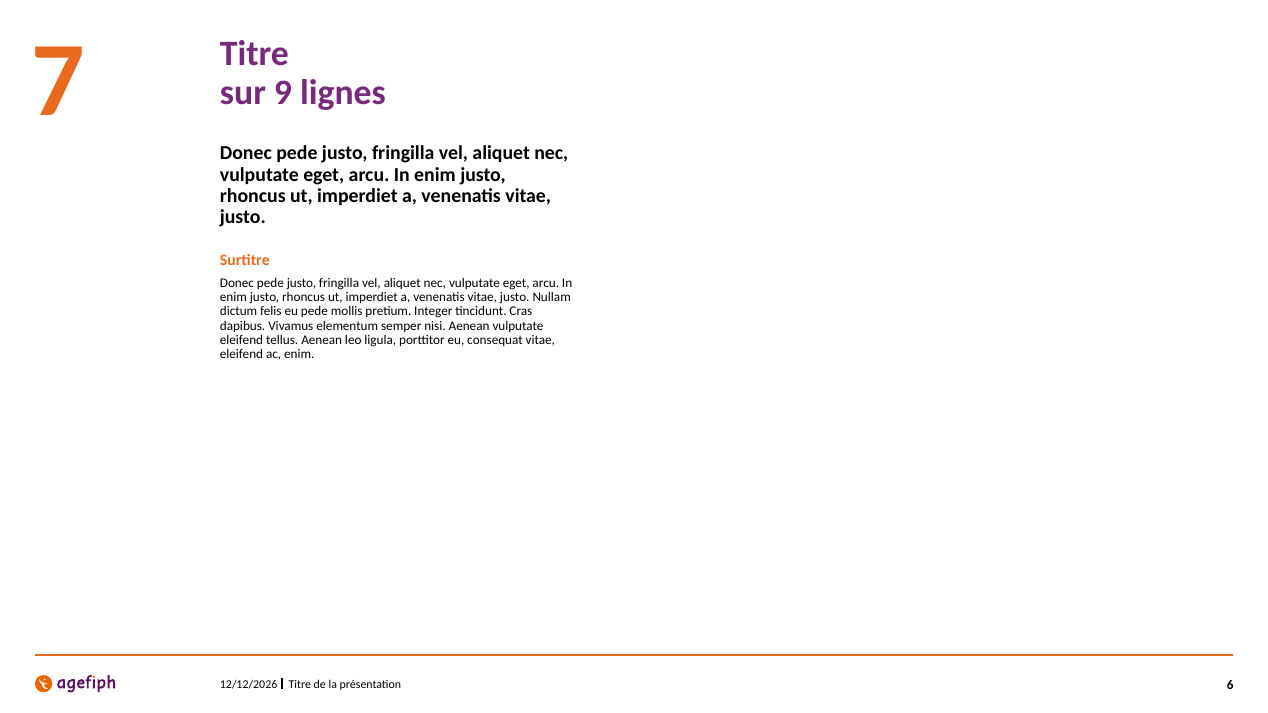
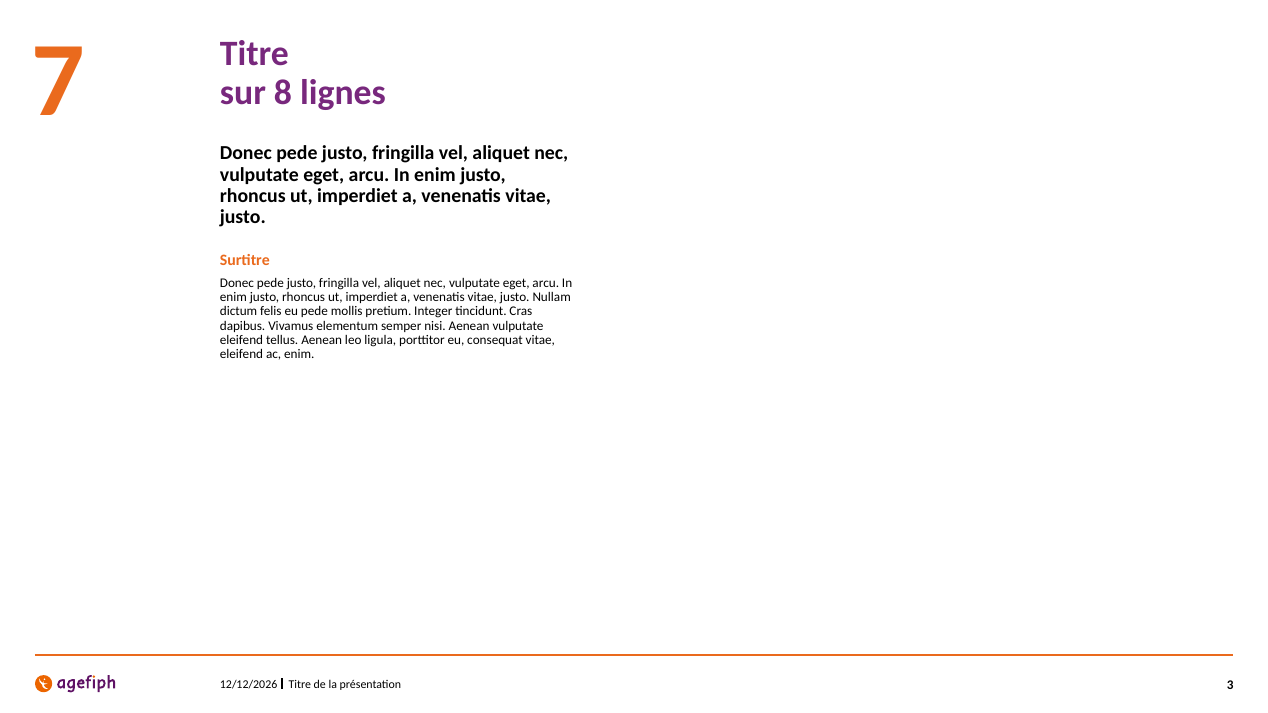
9: 9 -> 8
6: 6 -> 3
